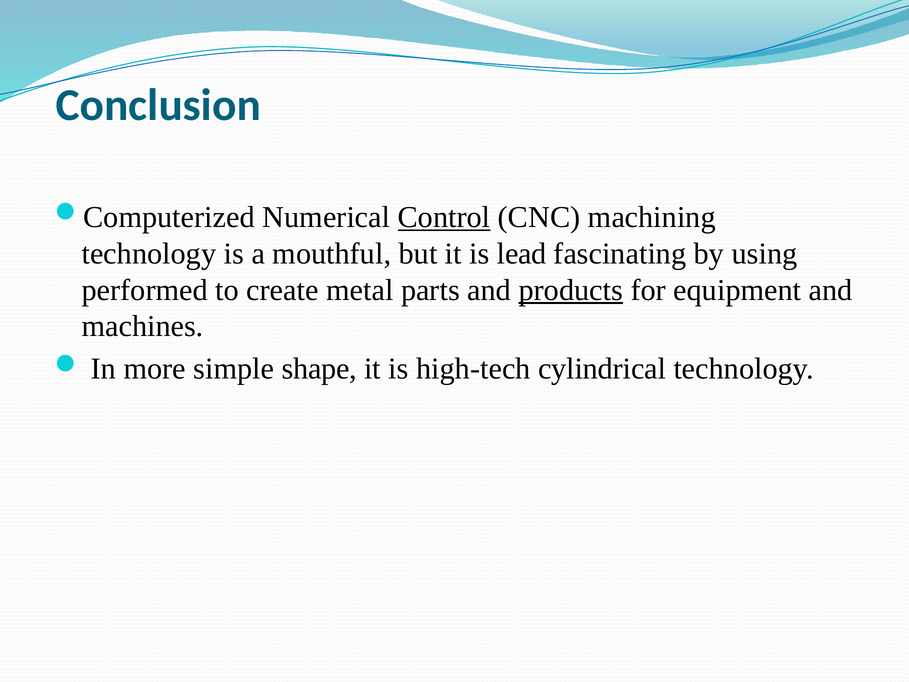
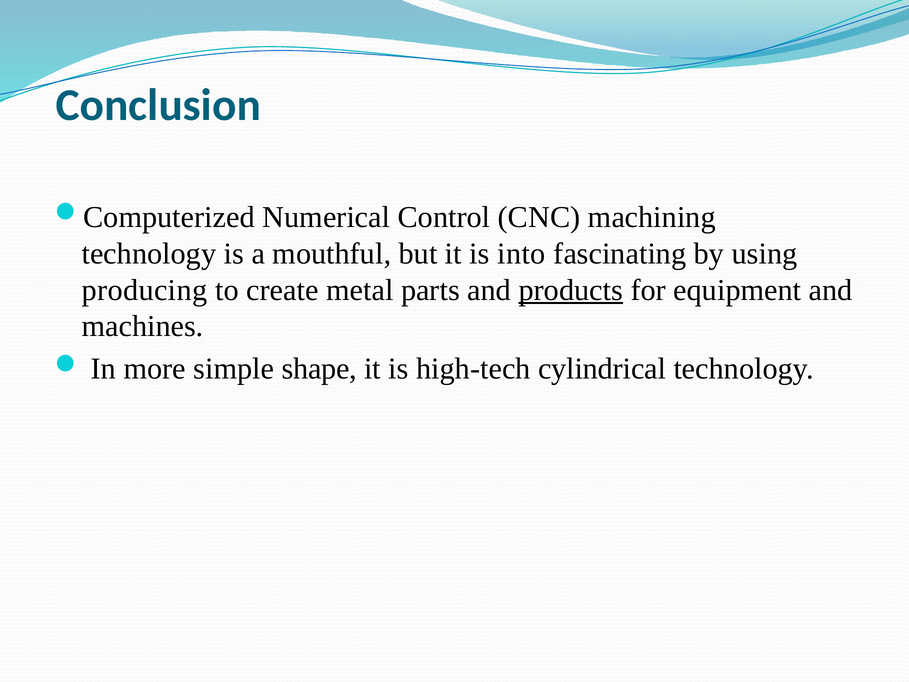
Control underline: present -> none
lead: lead -> into
performed: performed -> producing
